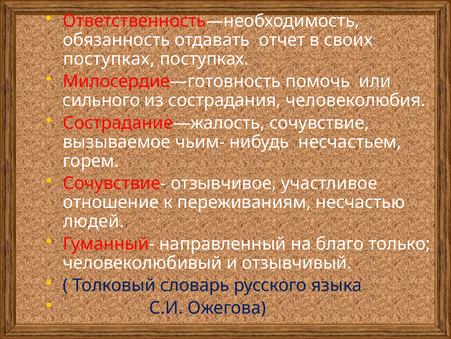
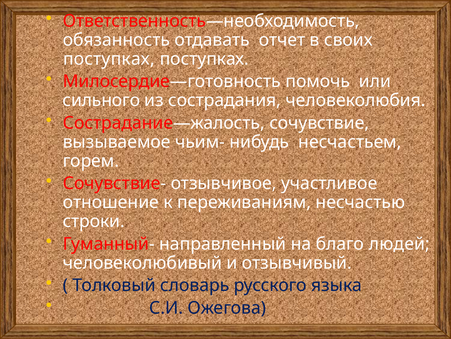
людей: людей -> строки
только: только -> людей
